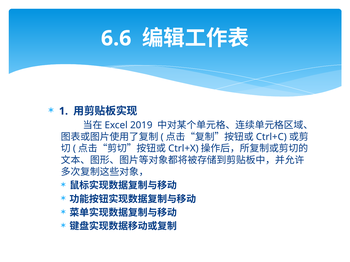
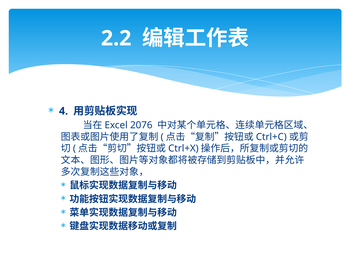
6.6: 6.6 -> 2.2
1: 1 -> 4
2019: 2019 -> 2076
